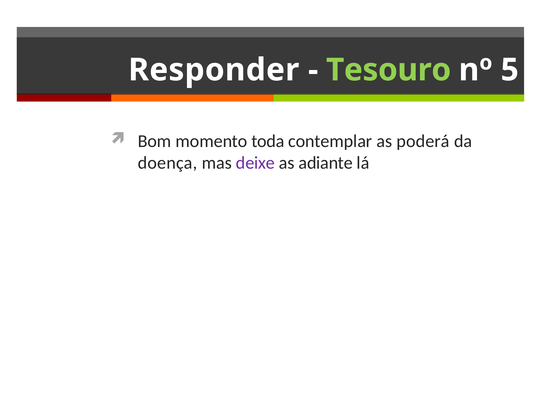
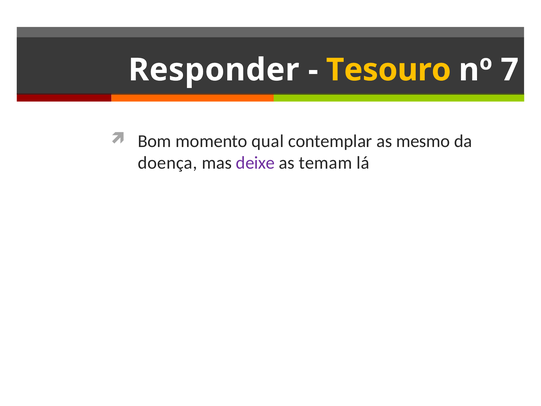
Tesouro colour: light green -> yellow
5: 5 -> 7
toda: toda -> qual
poderá: poderá -> mesmo
adiante: adiante -> temam
